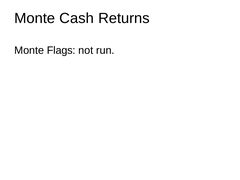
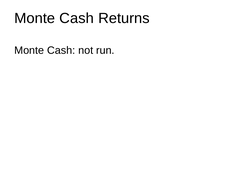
Flags at (61, 50): Flags -> Cash
